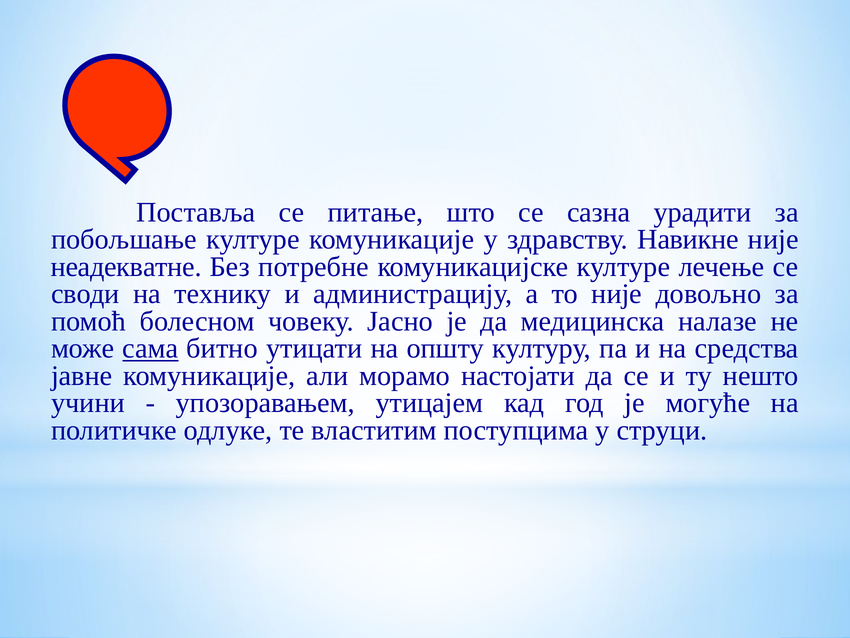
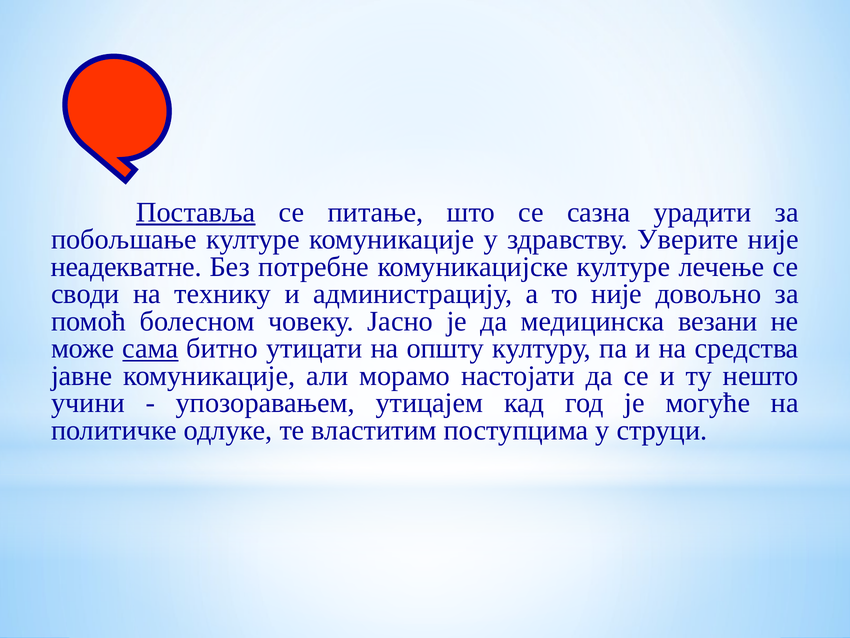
Поставља underline: none -> present
Навикне: Навикне -> Уверите
налазе: налазе -> везани
